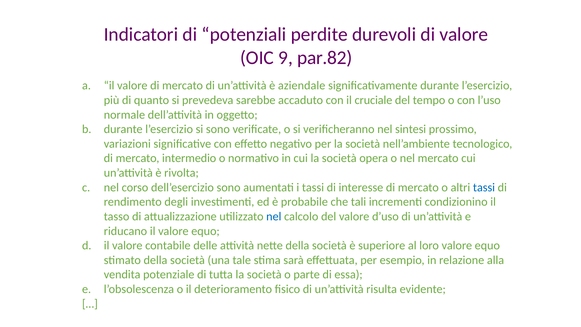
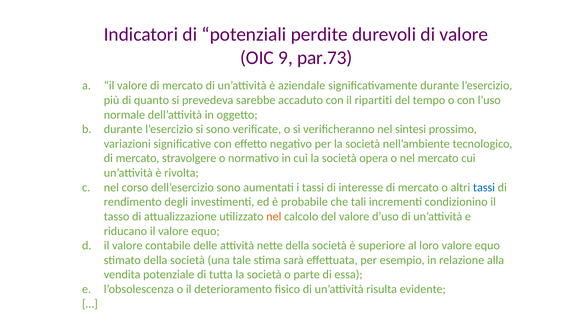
par.82: par.82 -> par.73
cruciale: cruciale -> ripartiti
intermedio: intermedio -> stravolgere
nel at (274, 216) colour: blue -> orange
